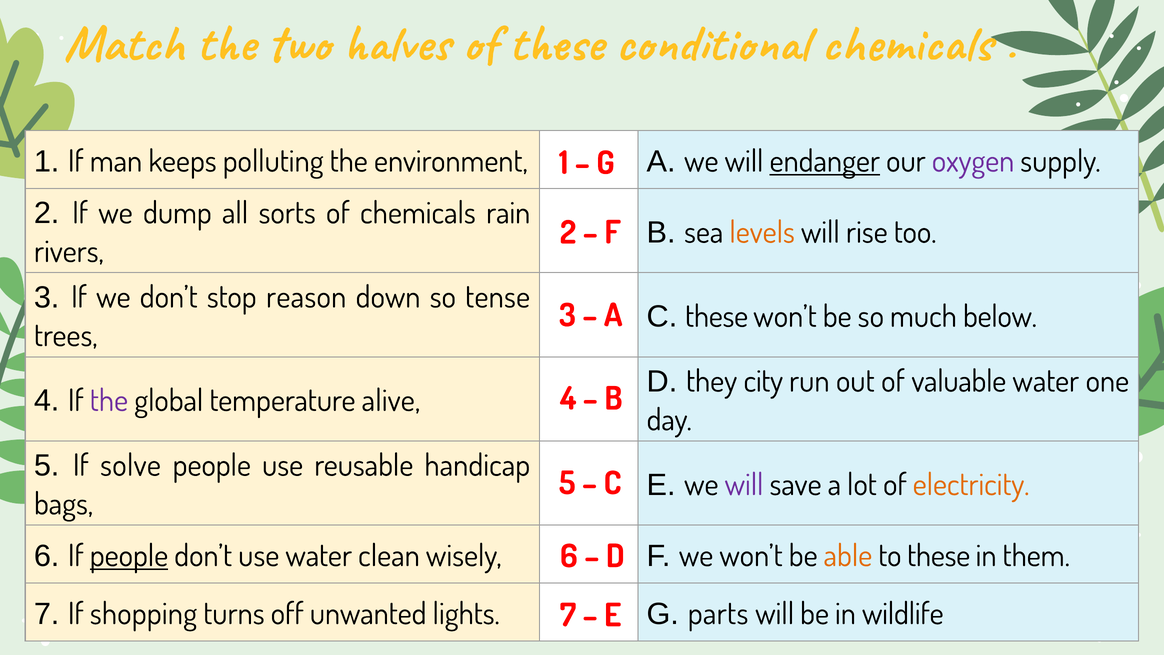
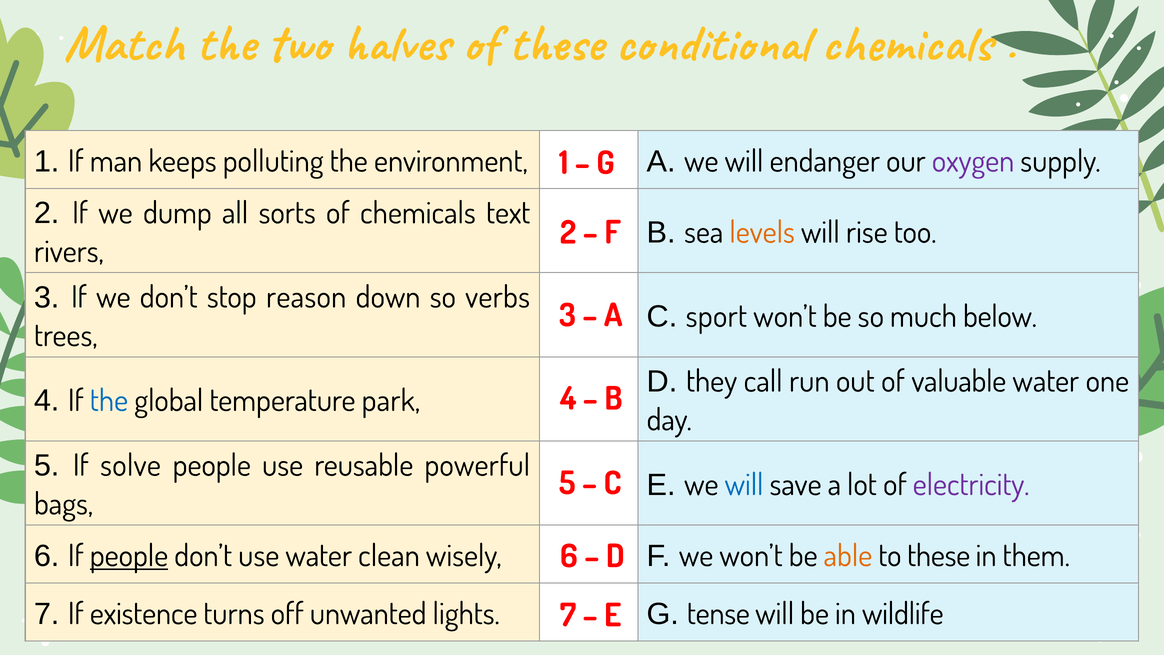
endanger underline: present -> none
rain: rain -> text
tense: tense -> verbs
C these: these -> sport
city: city -> call
the at (109, 401) colour: purple -> blue
alive: alive -> park
handicap: handicap -> powerful
will at (744, 485) colour: purple -> blue
electricity colour: orange -> purple
shopping: shopping -> existence
parts: parts -> tense
